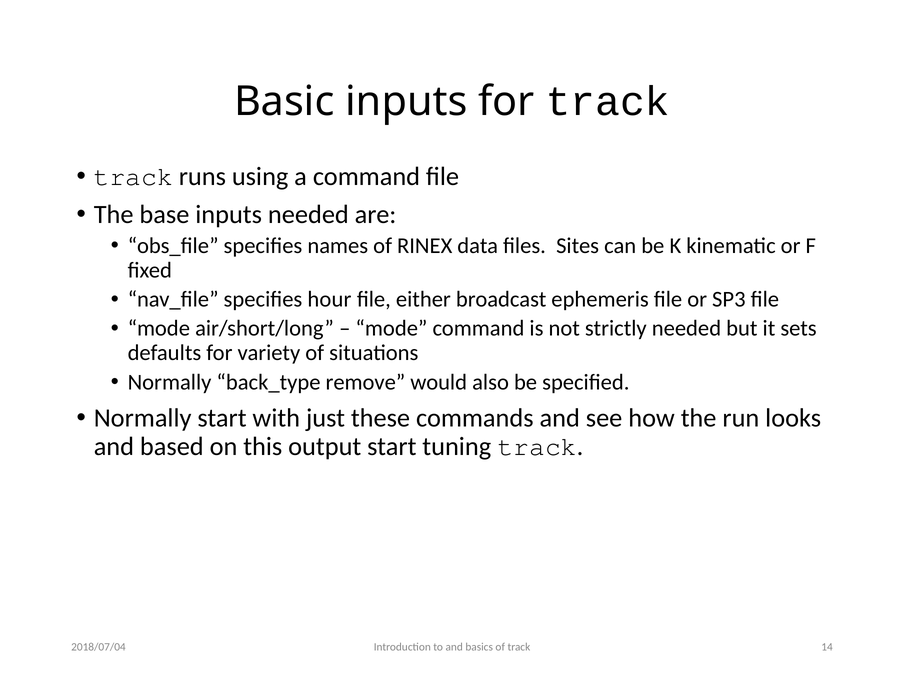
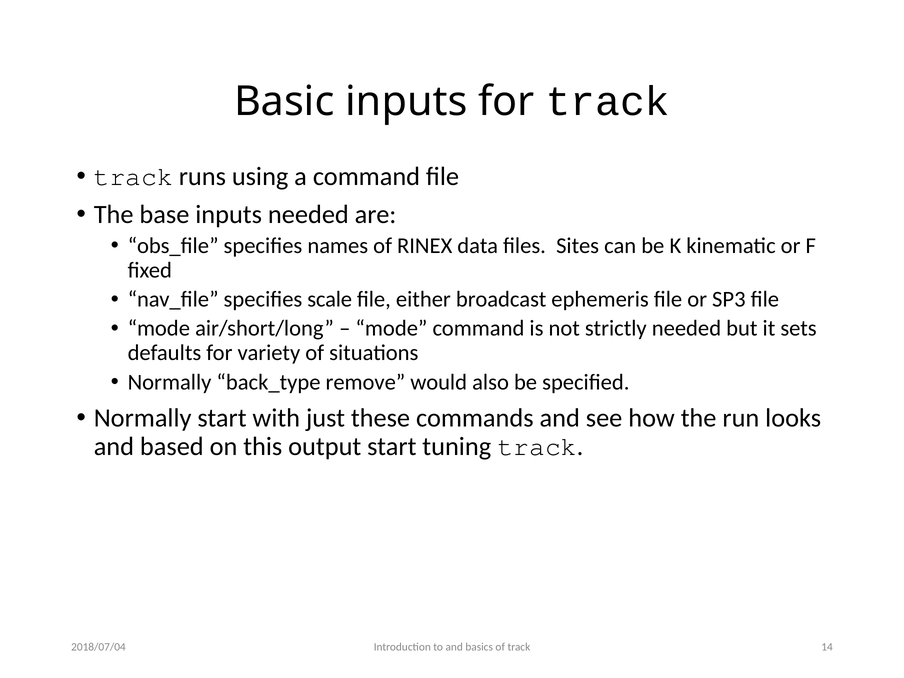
hour: hour -> scale
